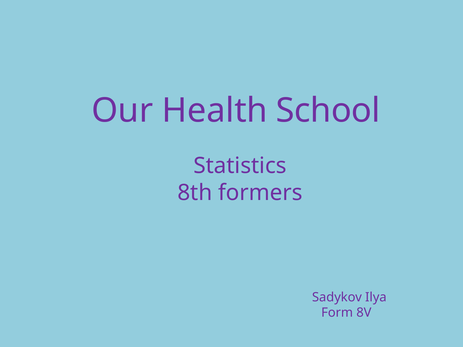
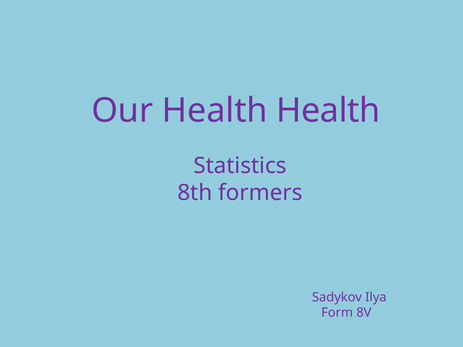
Health School: School -> Health
